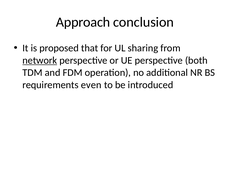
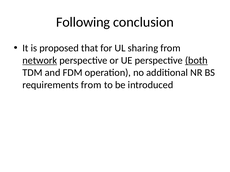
Approach: Approach -> Following
both underline: none -> present
requirements even: even -> from
